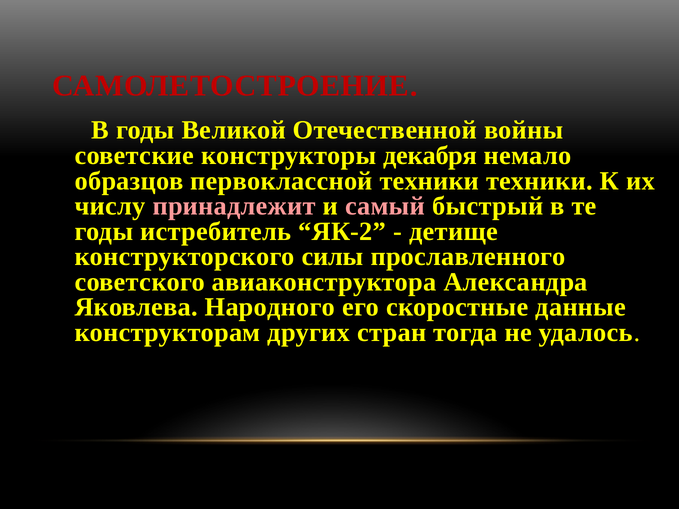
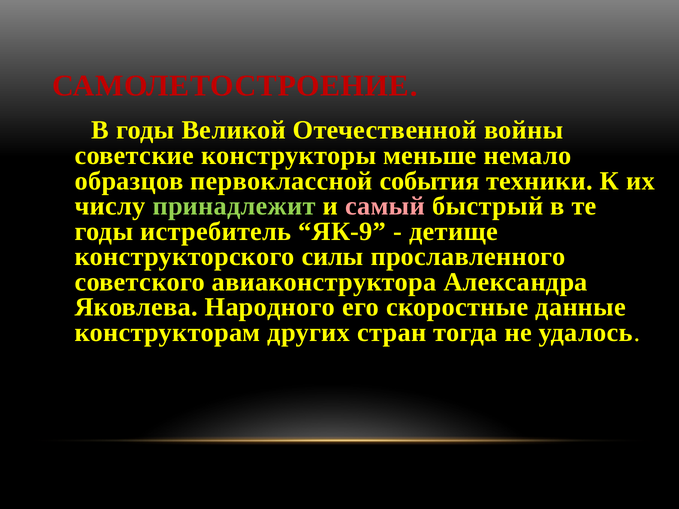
декабря: декабря -> меньше
первоклассной техники: техники -> события
принадлежит colour: pink -> light green
ЯК-2: ЯК-2 -> ЯК-9
